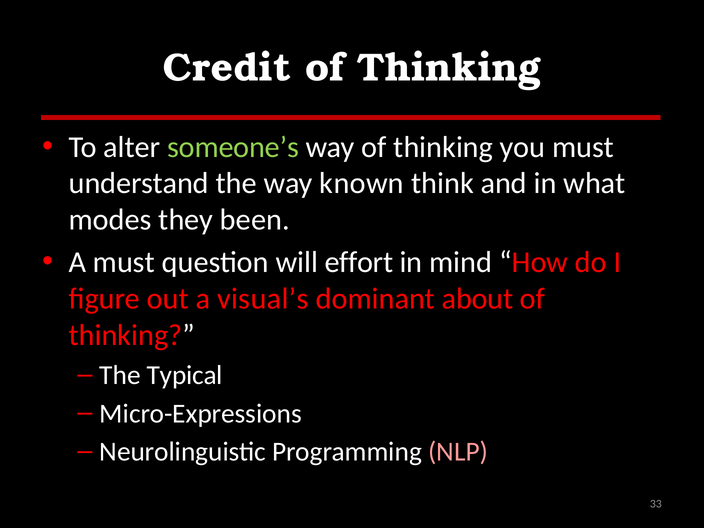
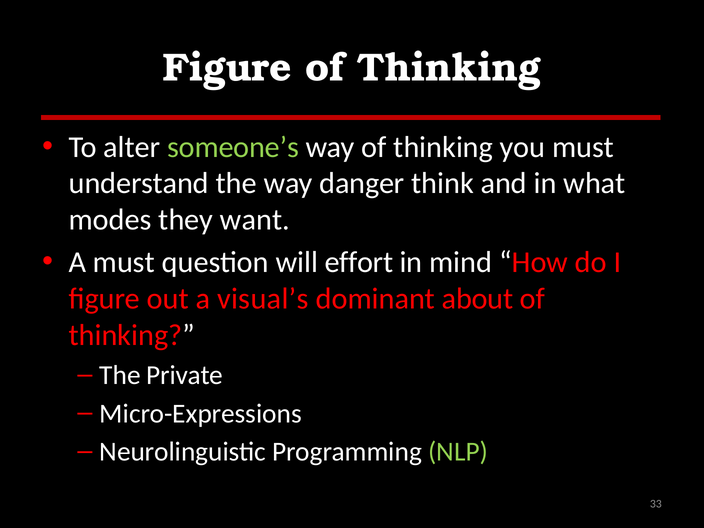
Credit at (227, 68): Credit -> Figure
known: known -> danger
been: been -> want
Typical: Typical -> Private
NLP colour: pink -> light green
